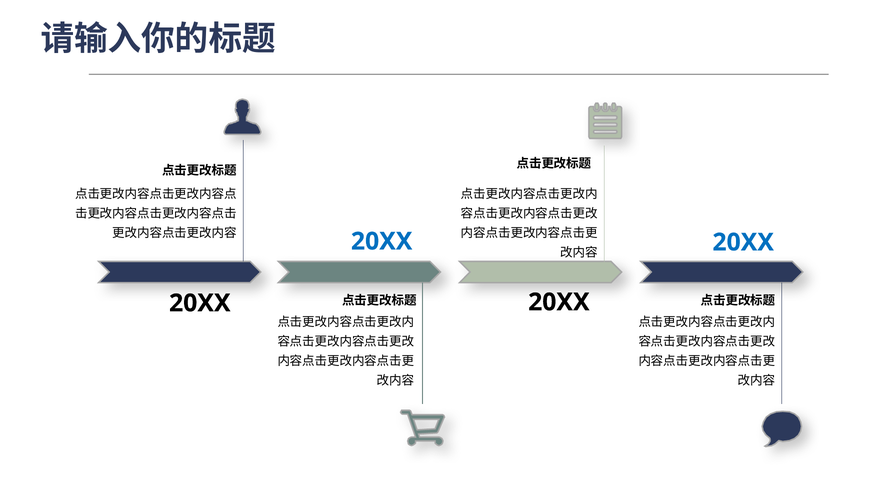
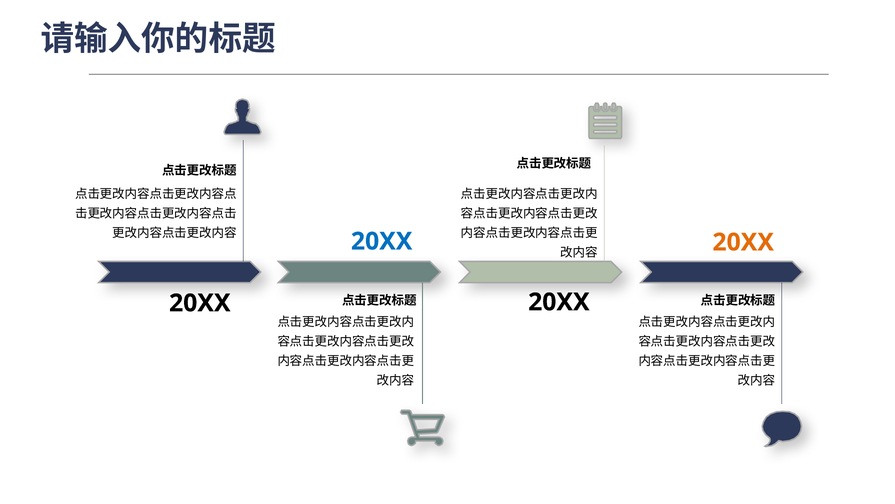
20XX at (743, 242) colour: blue -> orange
